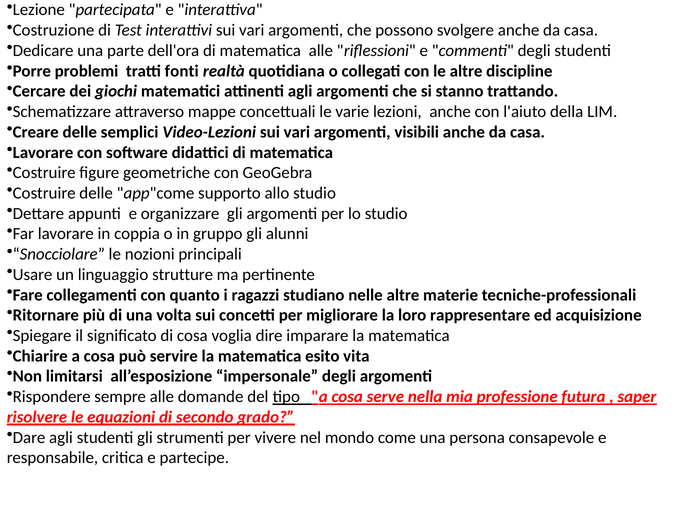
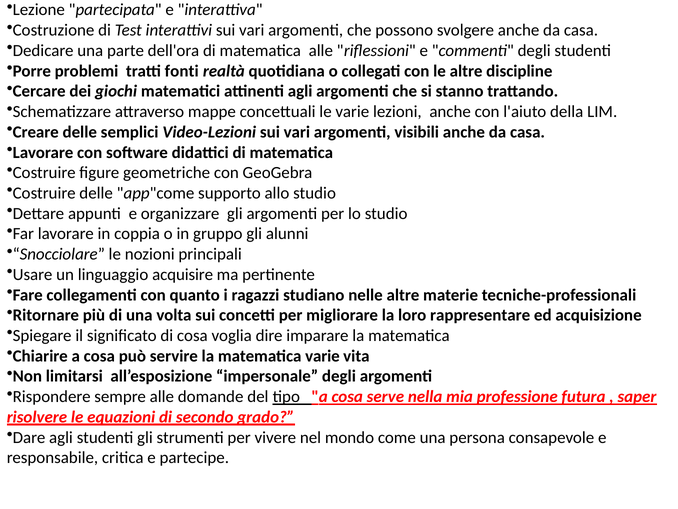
strutture: strutture -> acquisire
matematica esito: esito -> varie
